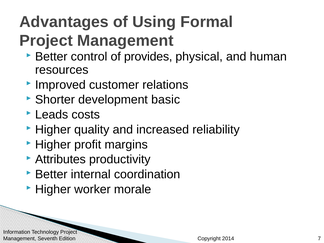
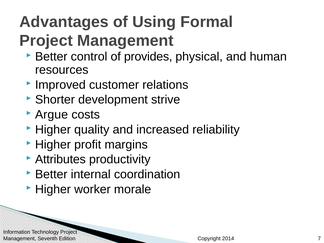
basic: basic -> strive
Leads: Leads -> Argue
